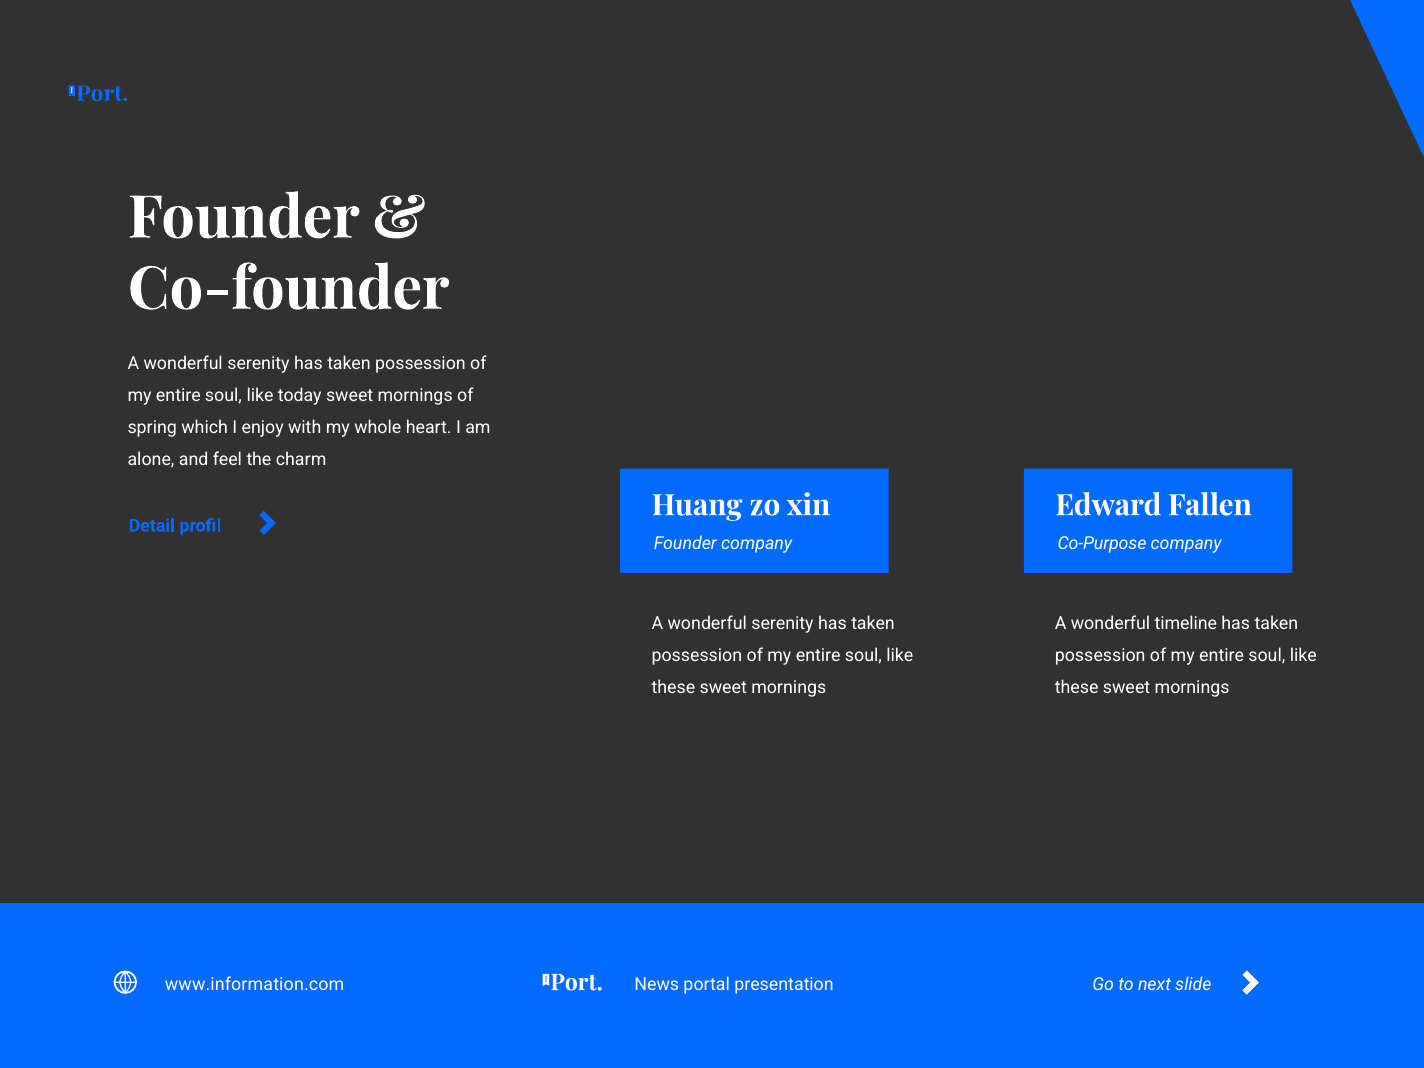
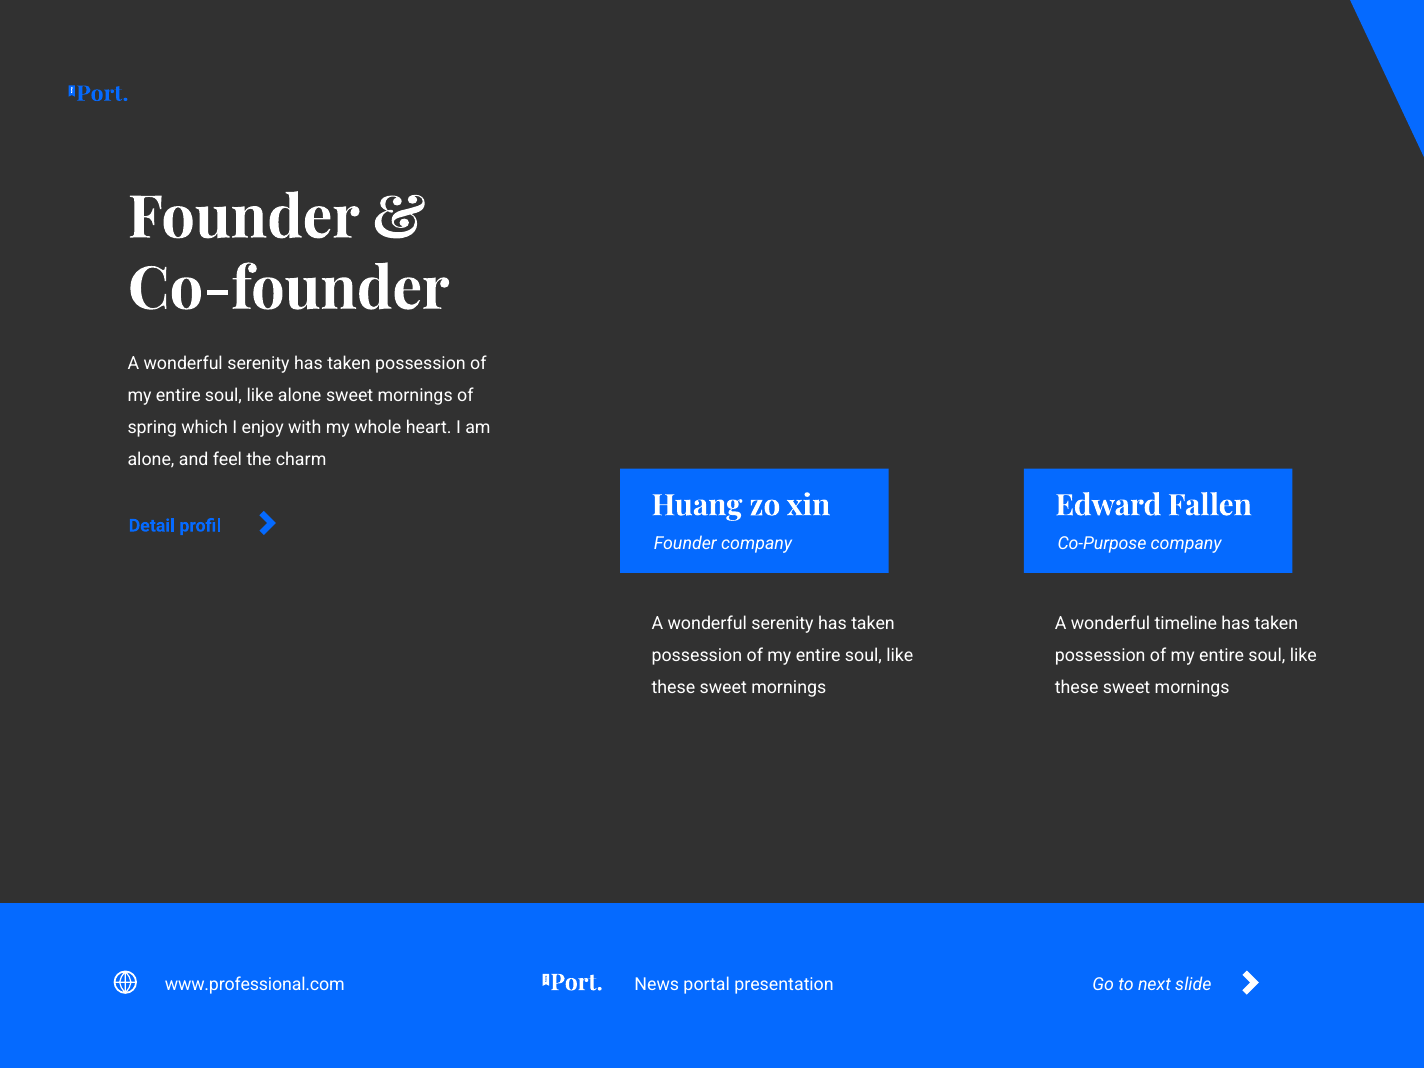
like today: today -> alone
www.information.com: www.information.com -> www.professional.com
